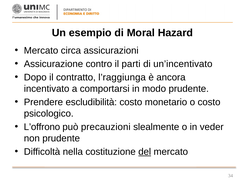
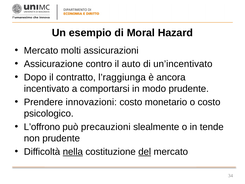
circa: circa -> molti
parti: parti -> auto
escludibilità: escludibilità -> innovazioni
veder: veder -> tende
nella underline: none -> present
